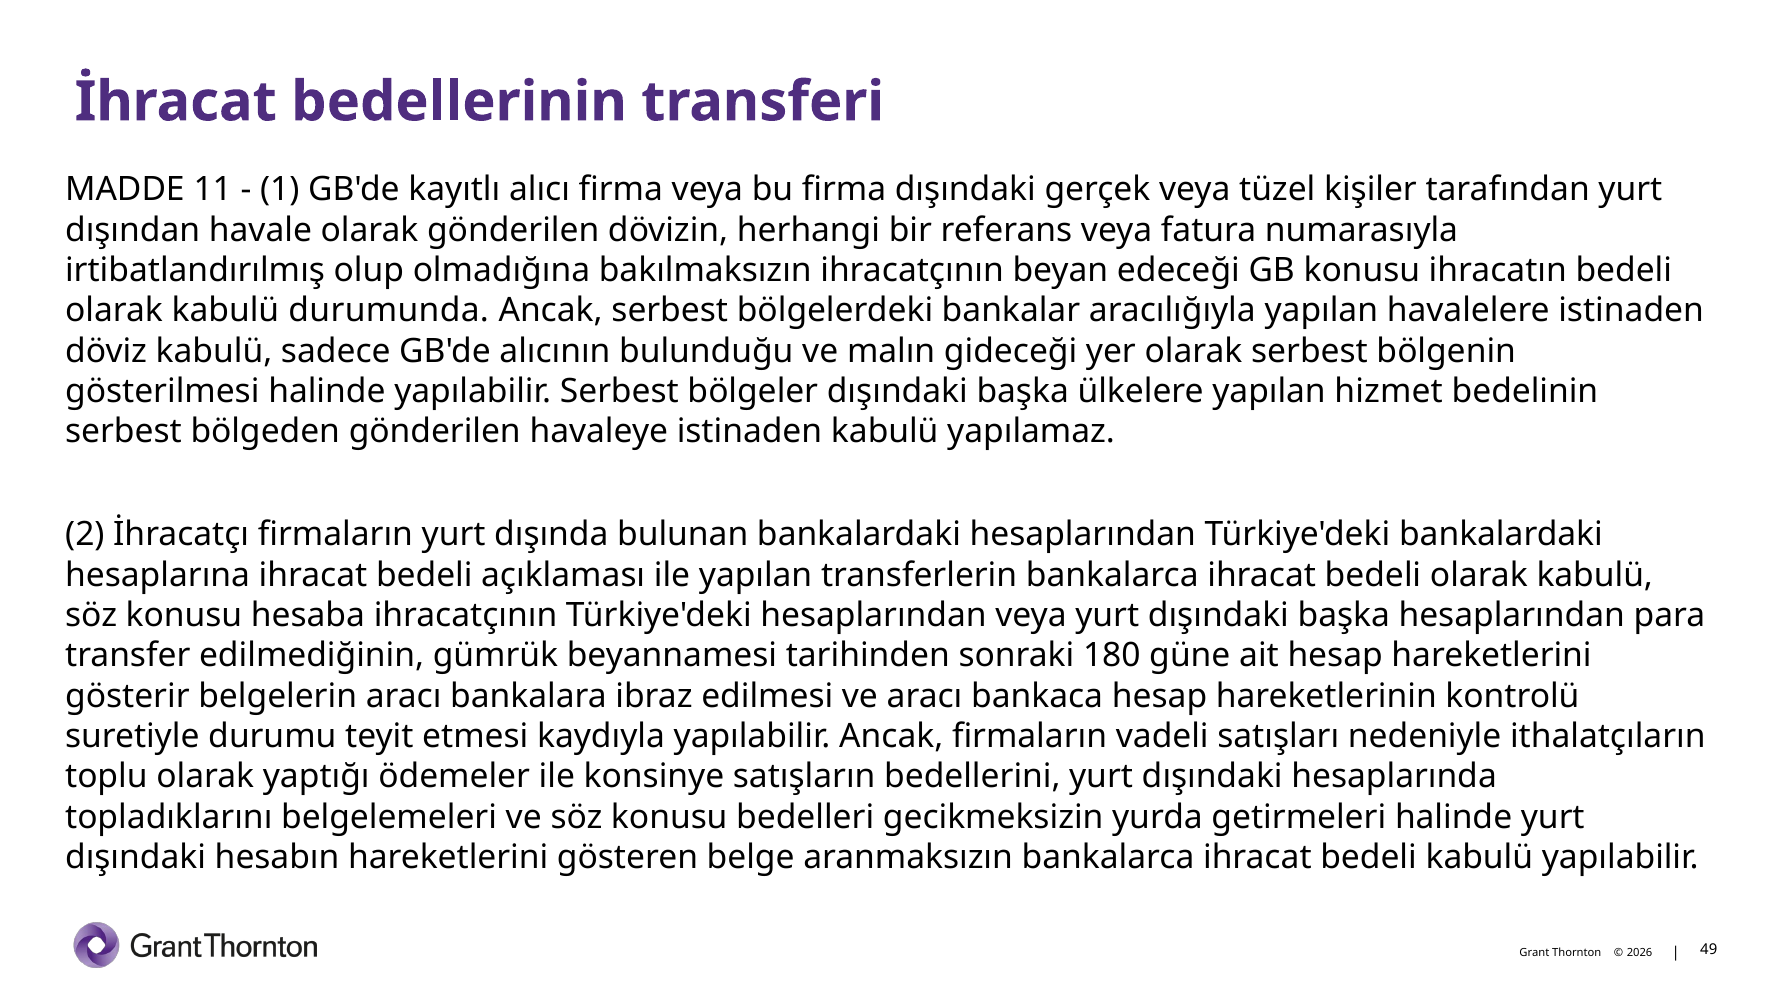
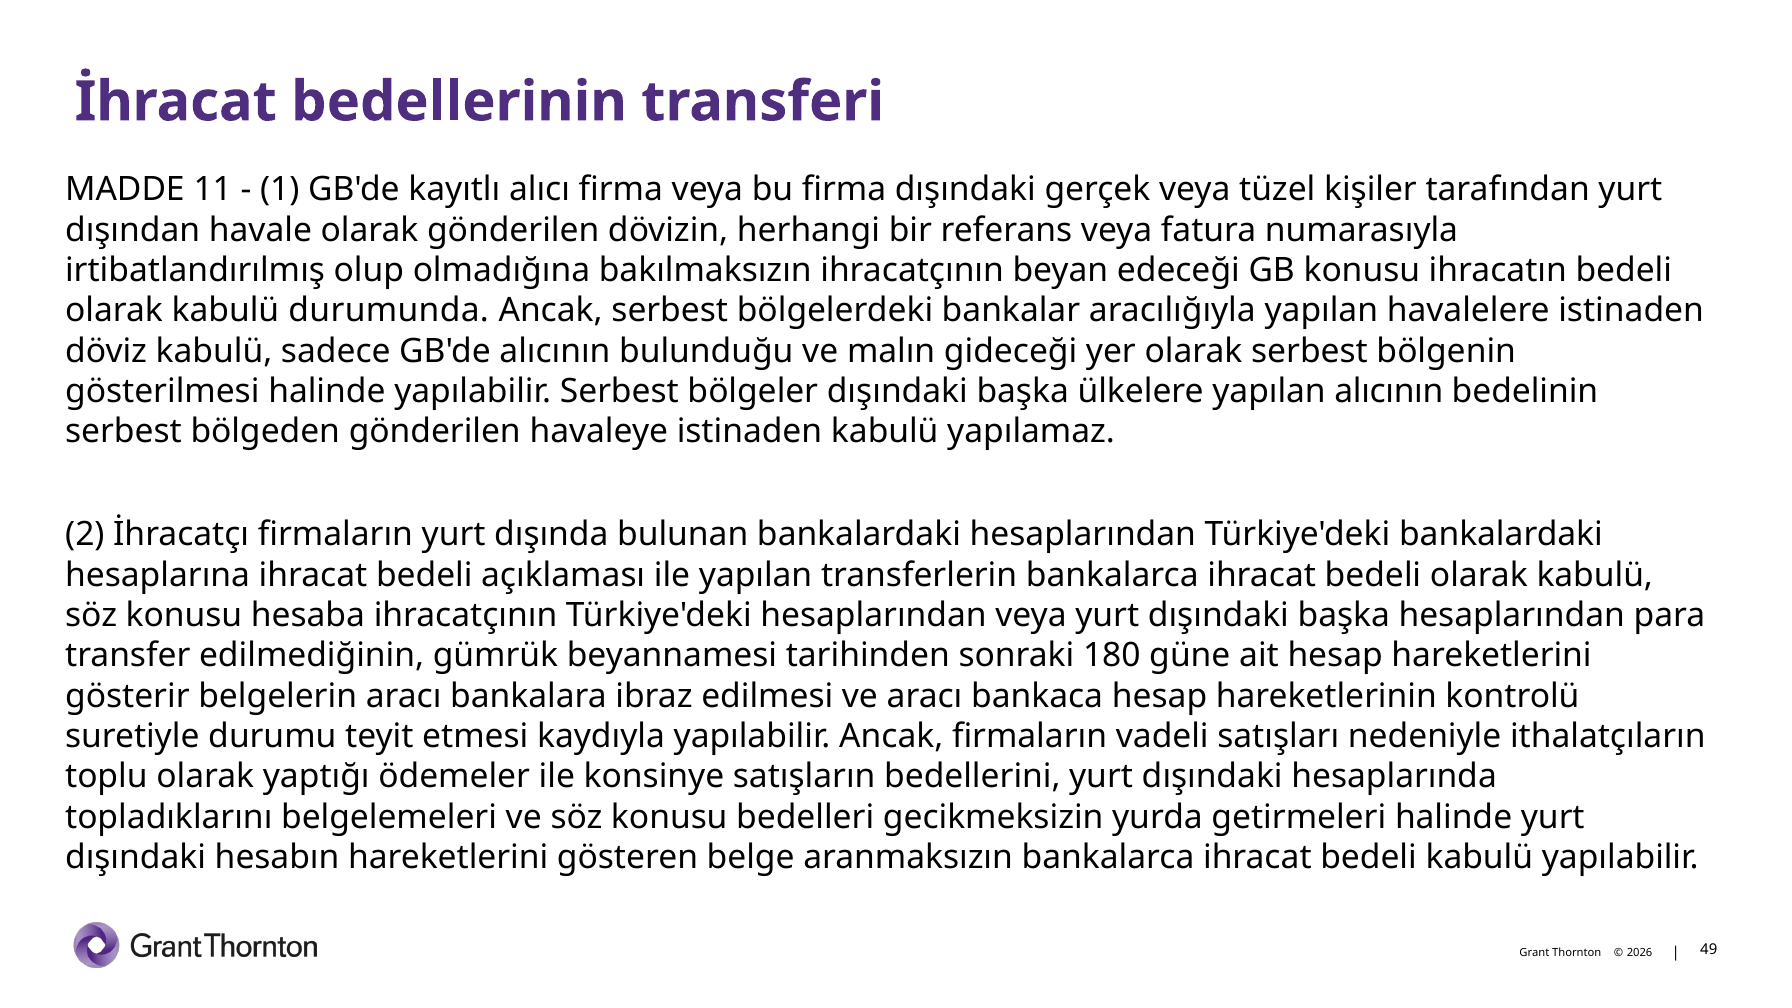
yapılan hizmet: hizmet -> alıcının
